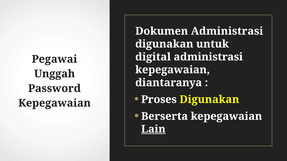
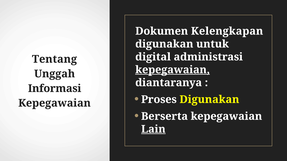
Dokumen Administrasi: Administrasi -> Kelengkapan
Pegawai: Pegawai -> Tentang
kepegawaian at (173, 70) underline: none -> present
Password: Password -> Informasi
